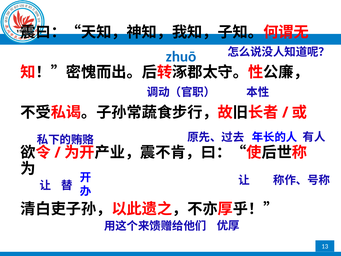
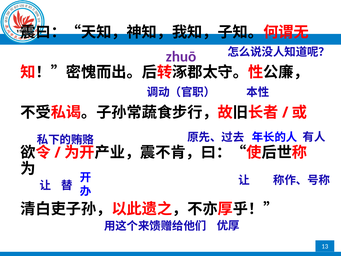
zhuō colour: blue -> purple
